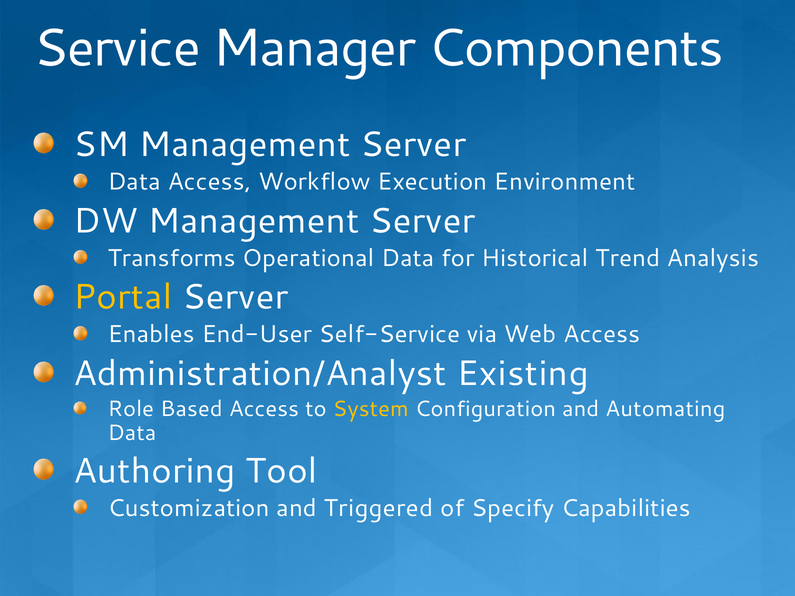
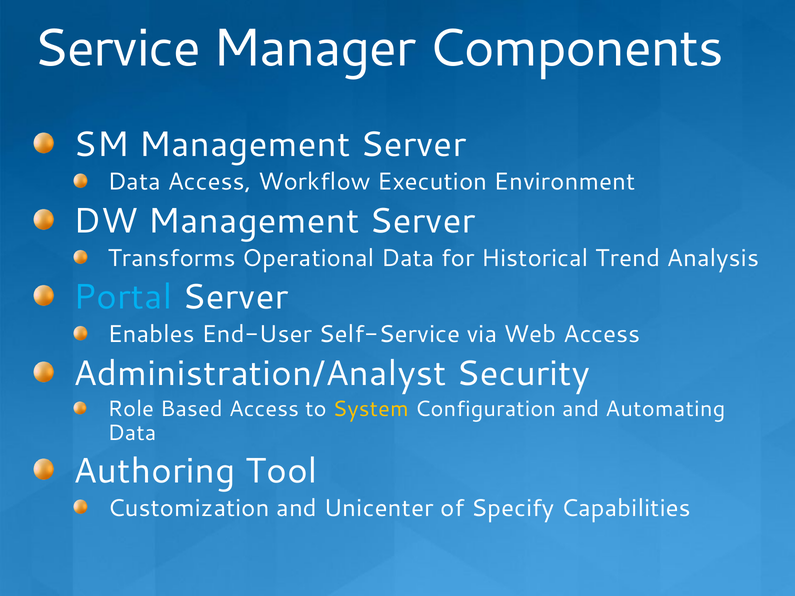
Portal colour: yellow -> light blue
Existing: Existing -> Security
Triggered: Triggered -> Unicenter
